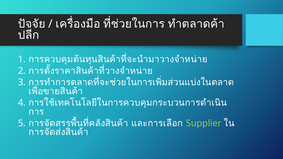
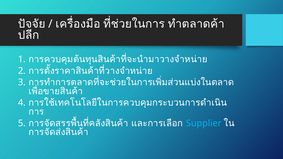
Supplier colour: light green -> light blue
